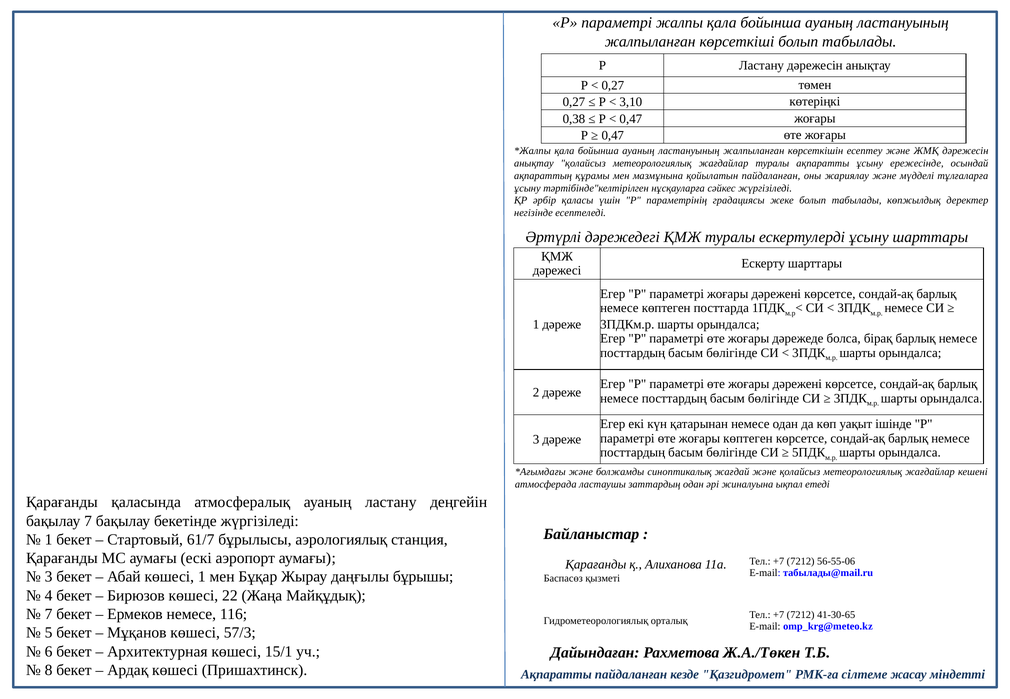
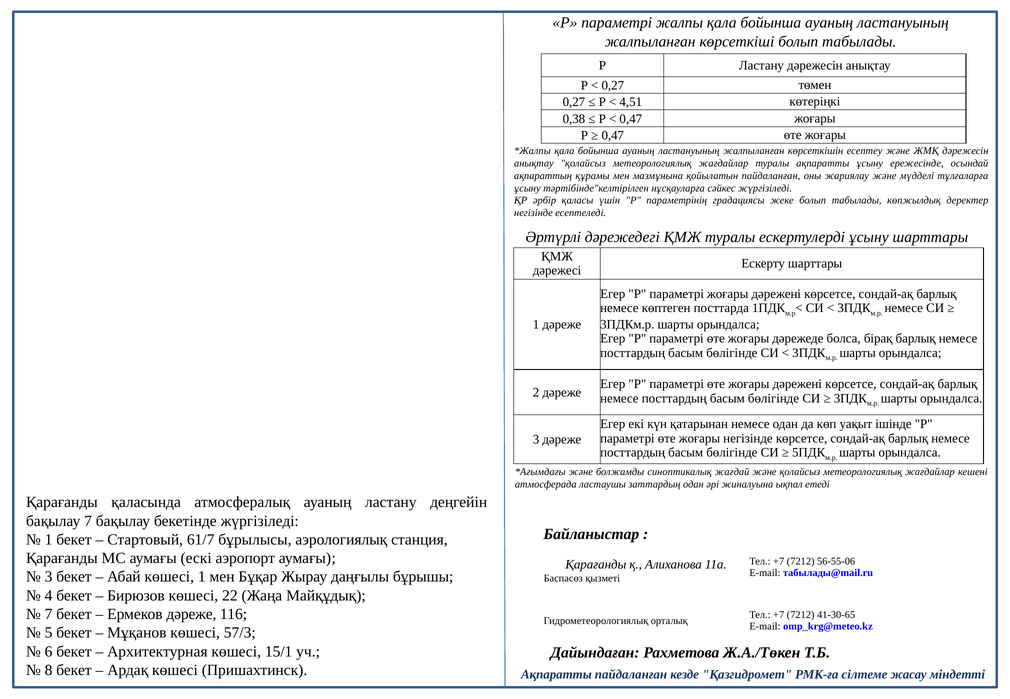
3,10: 3,10 -> 4,51
жоғары көптеген: көптеген -> негізінде
Ермеков немесе: немесе -> дәреже
